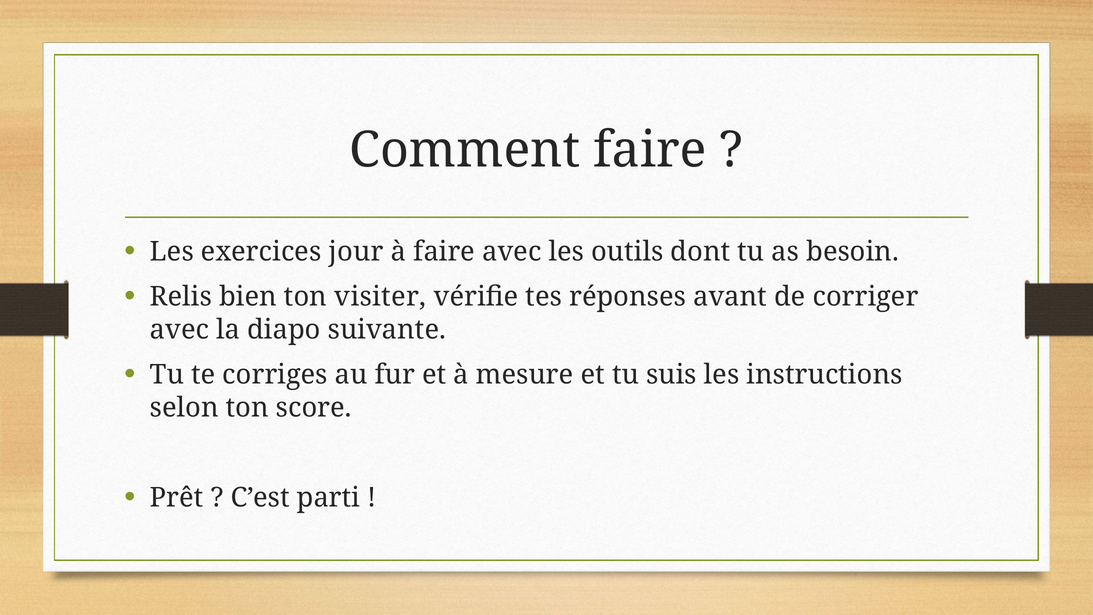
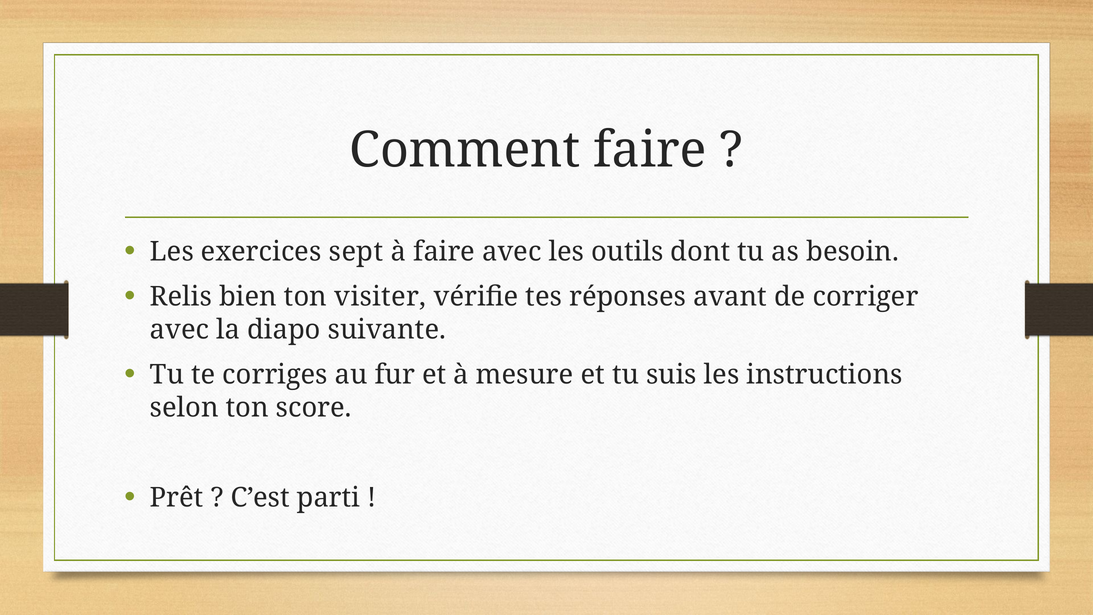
jour: jour -> sept
